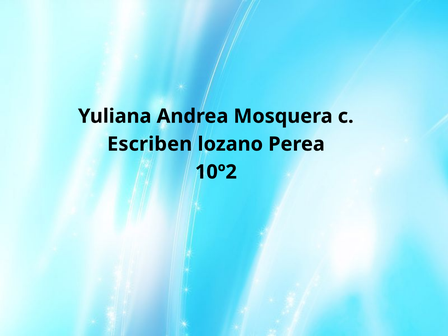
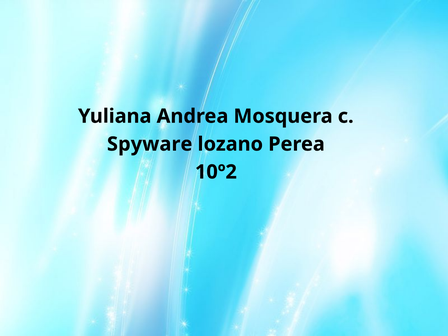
Escriben: Escriben -> Spyware
